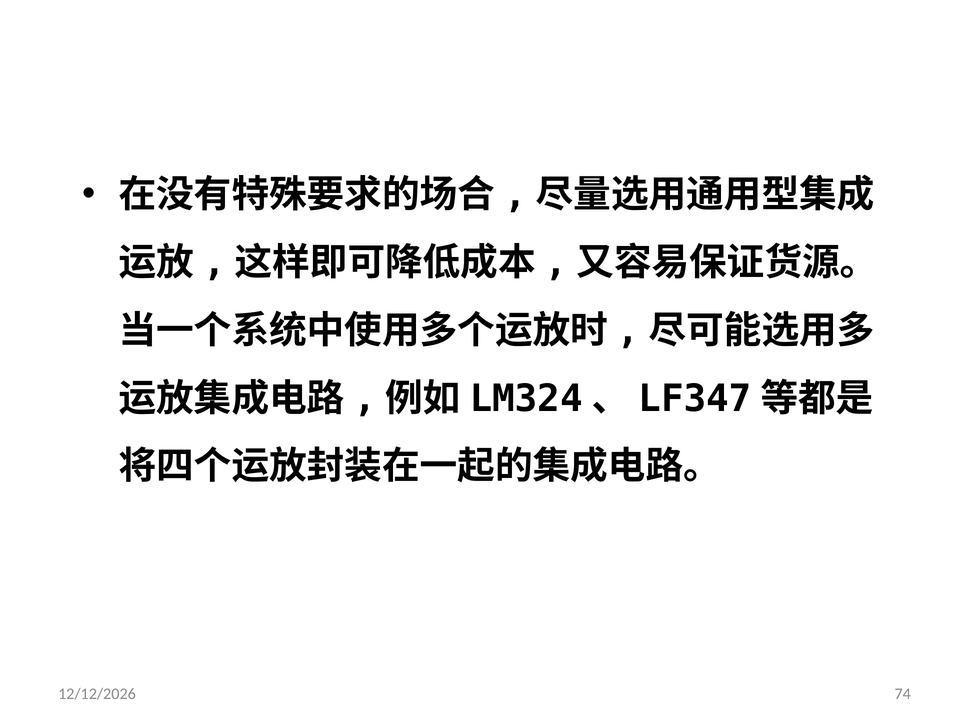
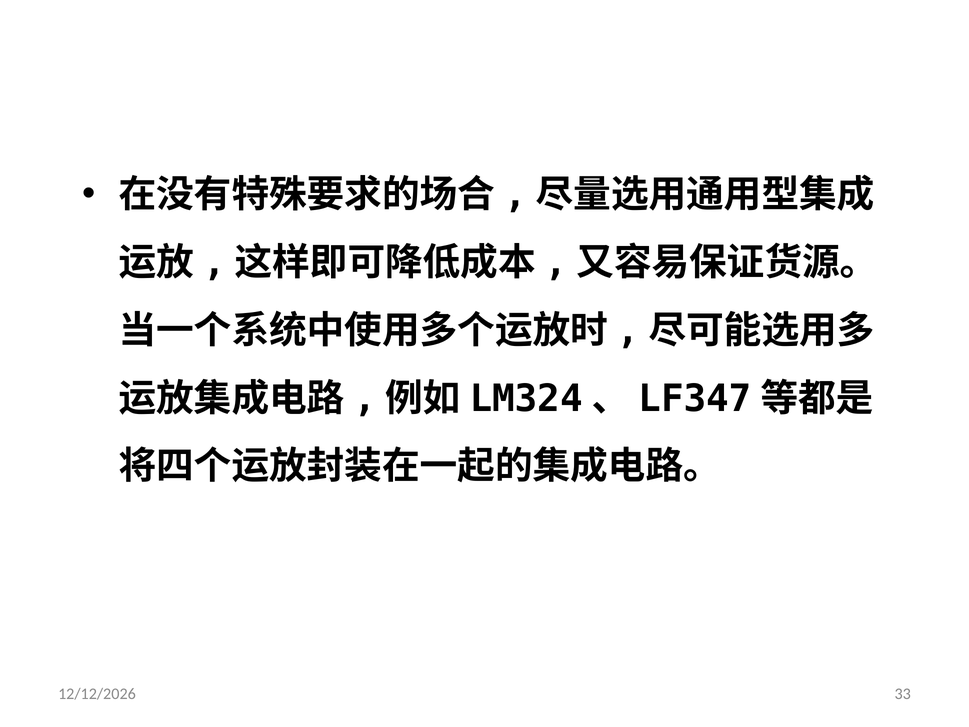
74: 74 -> 33
